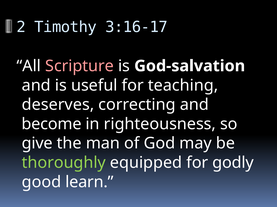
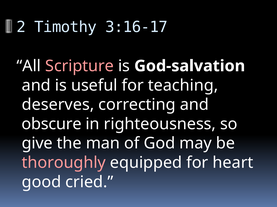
become: become -> obscure
thoroughly colour: light green -> pink
godly: godly -> heart
learn: learn -> cried
